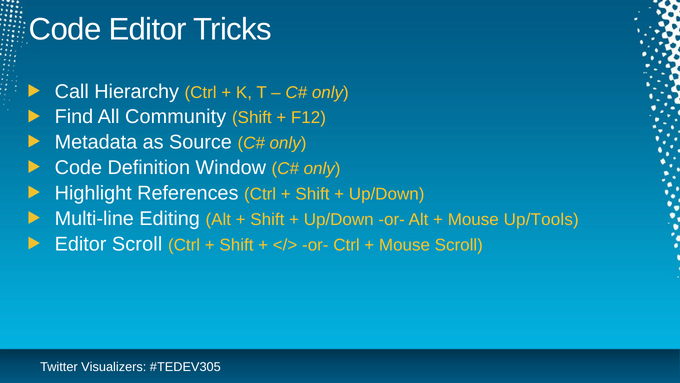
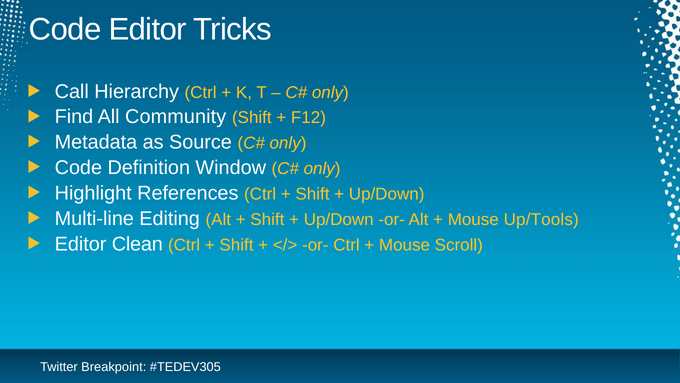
Editor Scroll: Scroll -> Clean
Visualizers: Visualizers -> Breakpoint
